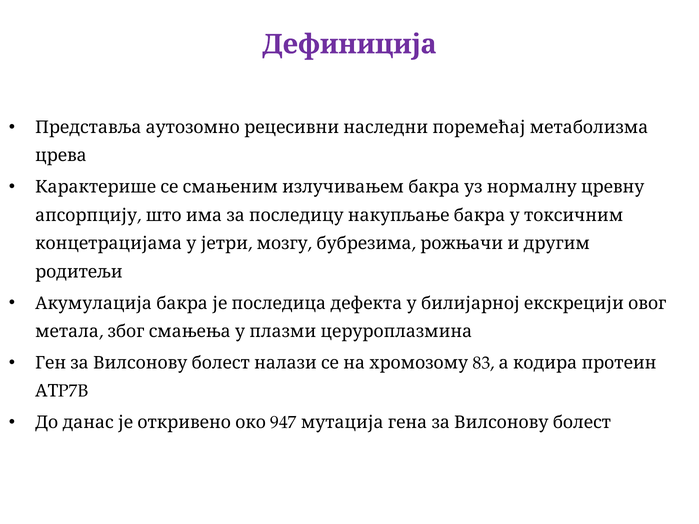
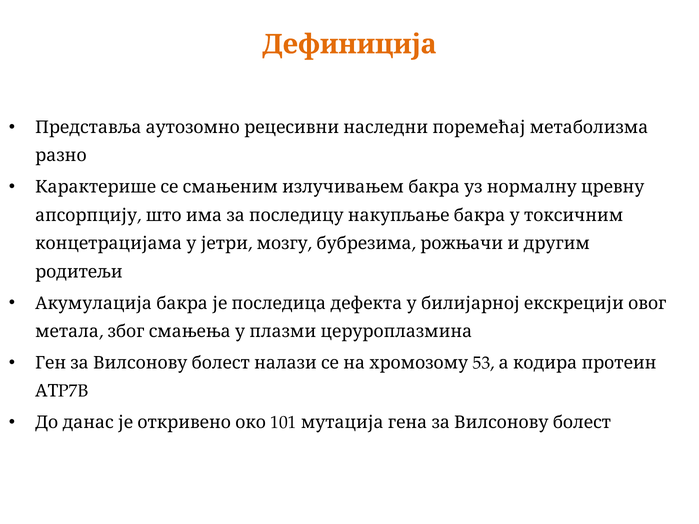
Дефиниција colour: purple -> orange
црева: црева -> разно
83: 83 -> 53
947: 947 -> 101
